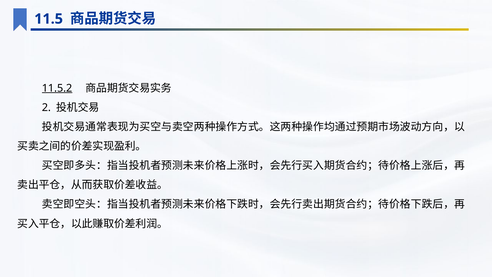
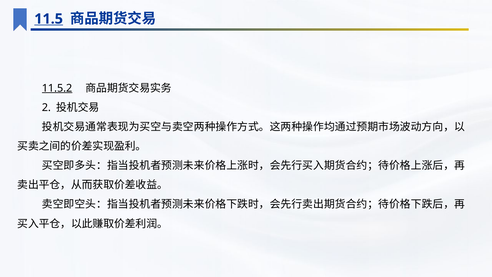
11.5 underline: none -> present
